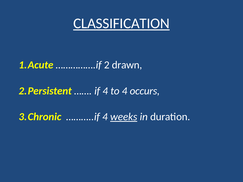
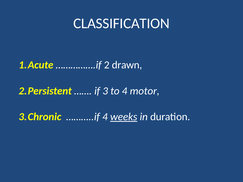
CLASSIFICATION underline: present -> none
if 4: 4 -> 3
occurs: occurs -> motor
